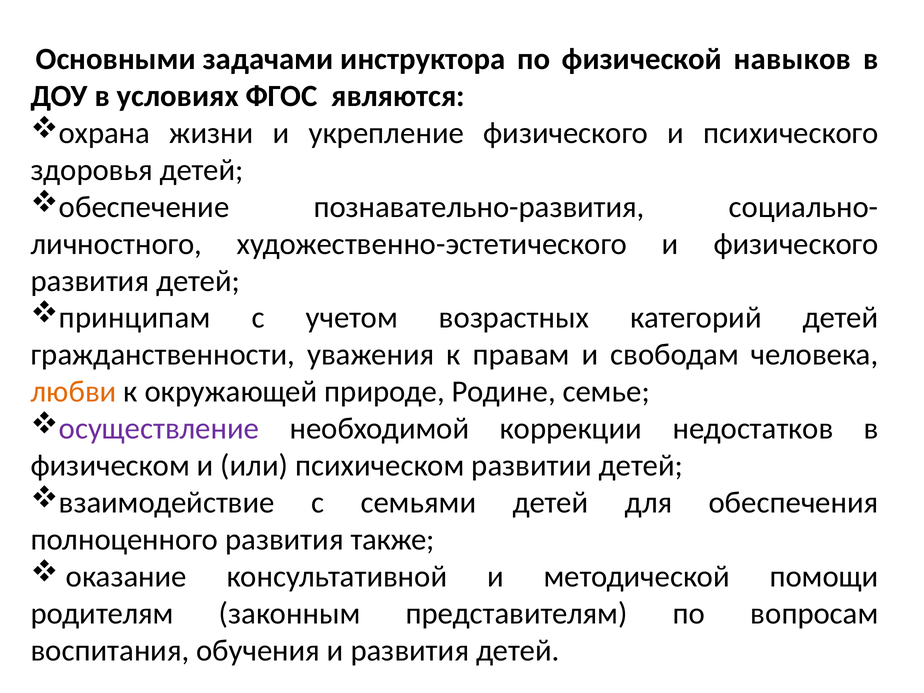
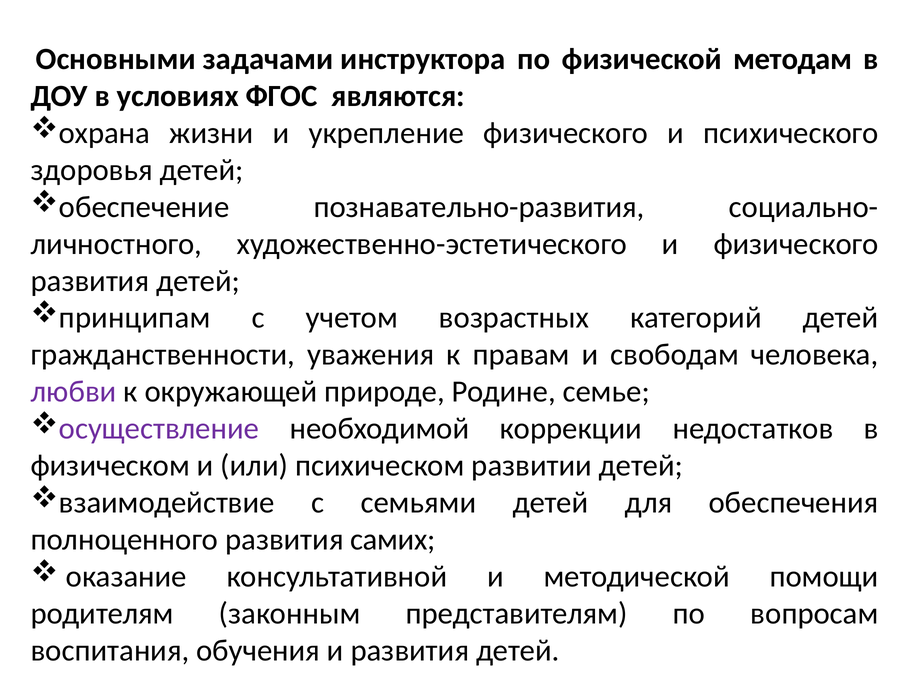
навыков: навыков -> методам
любви colour: orange -> purple
также: также -> самих
